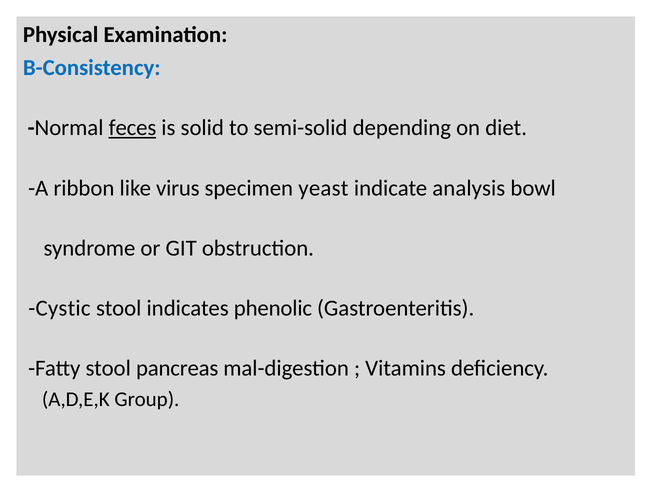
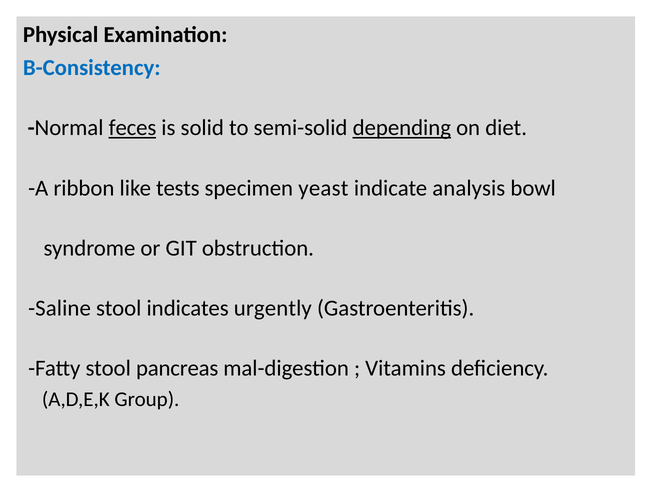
depending underline: none -> present
virus: virus -> tests
Cystic: Cystic -> Saline
phenolic: phenolic -> urgently
